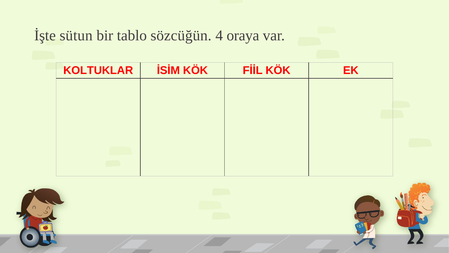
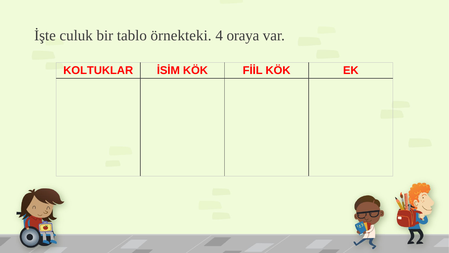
sütun: sütun -> culuk
sözcüğün: sözcüğün -> örnekteki
